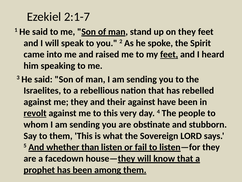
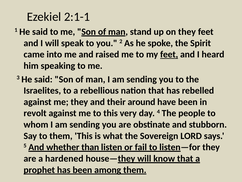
2:1-7: 2:1-7 -> 2:1-1
their against: against -> around
revolt underline: present -> none
facedown: facedown -> hardened
